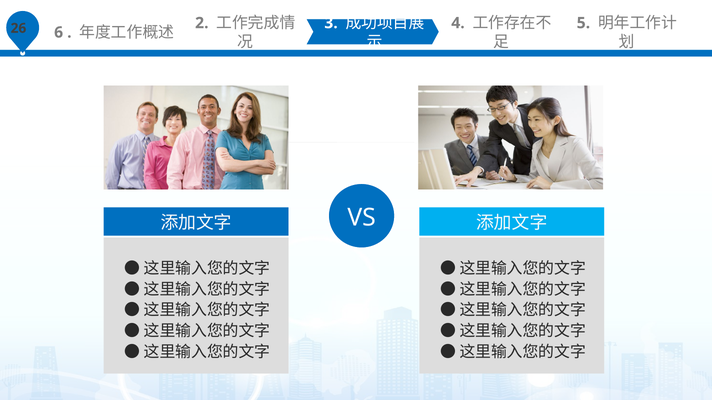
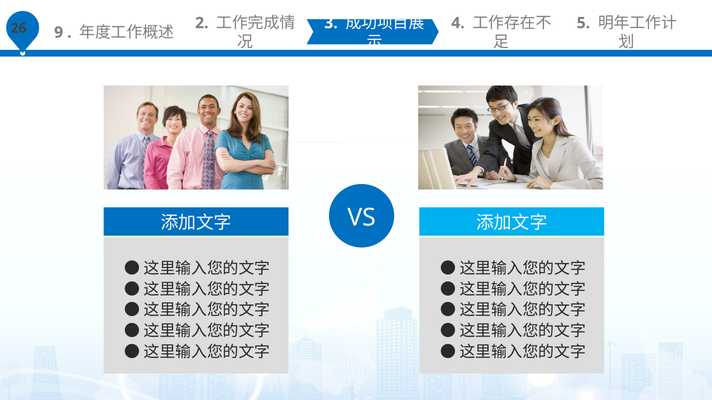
6: 6 -> 9
